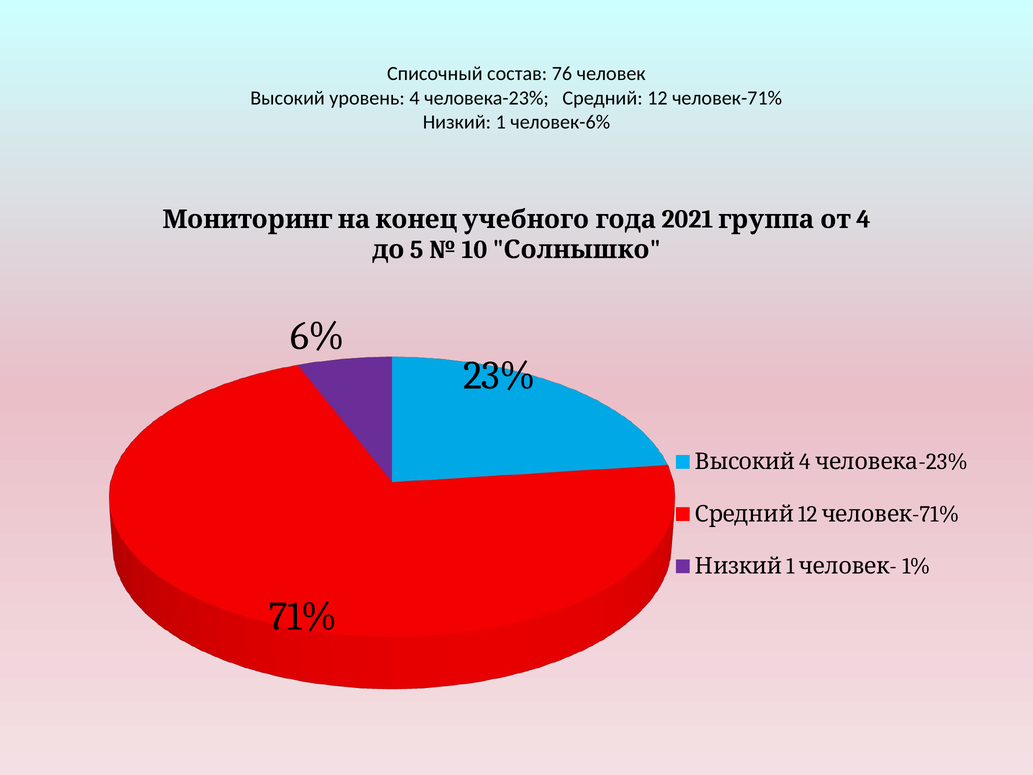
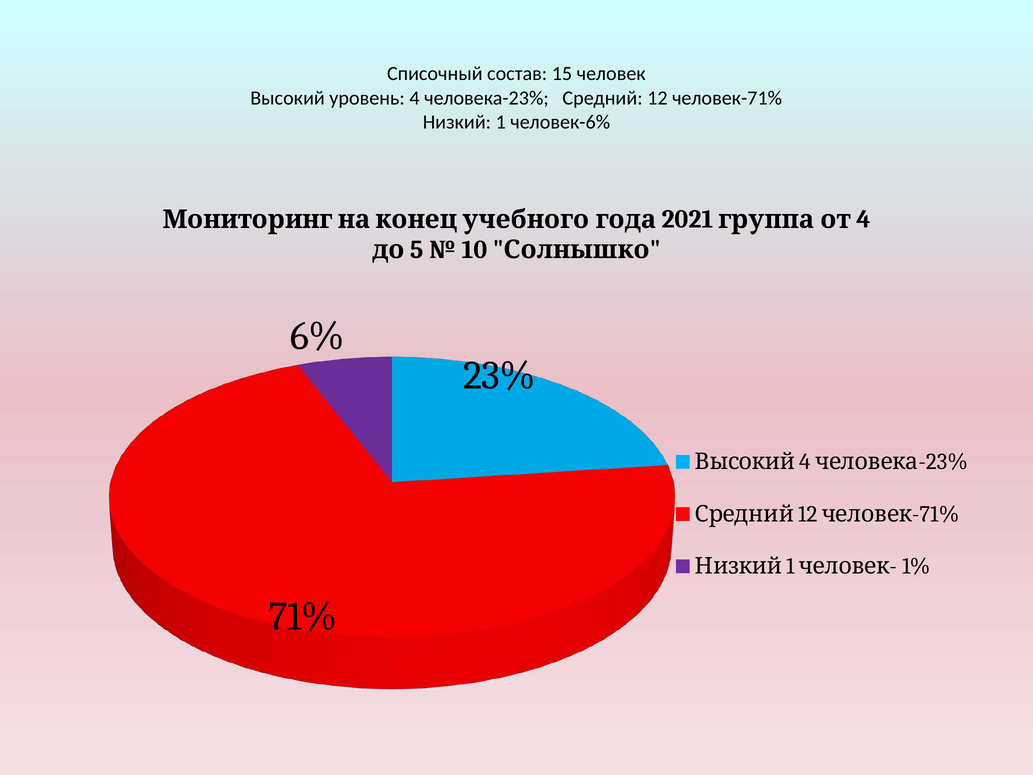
76: 76 -> 15
